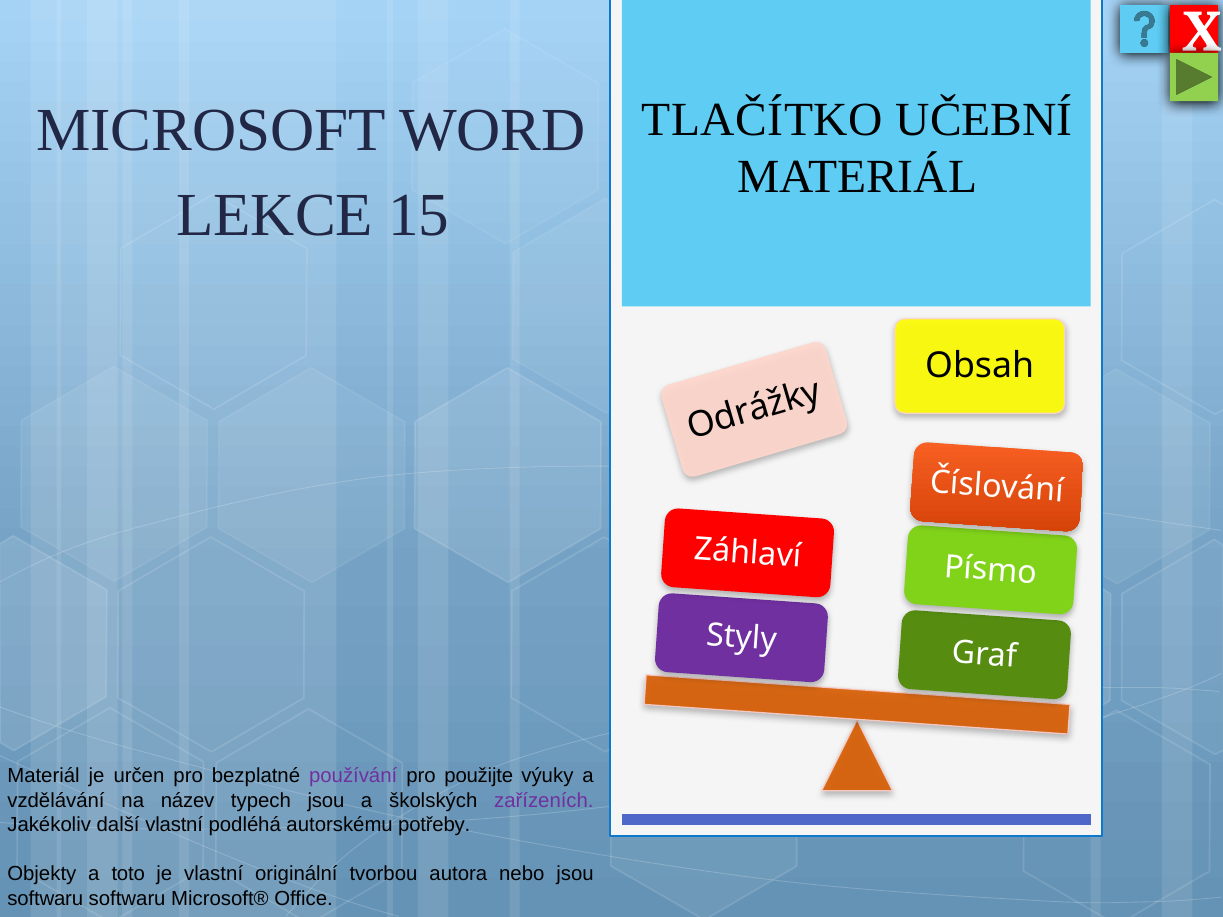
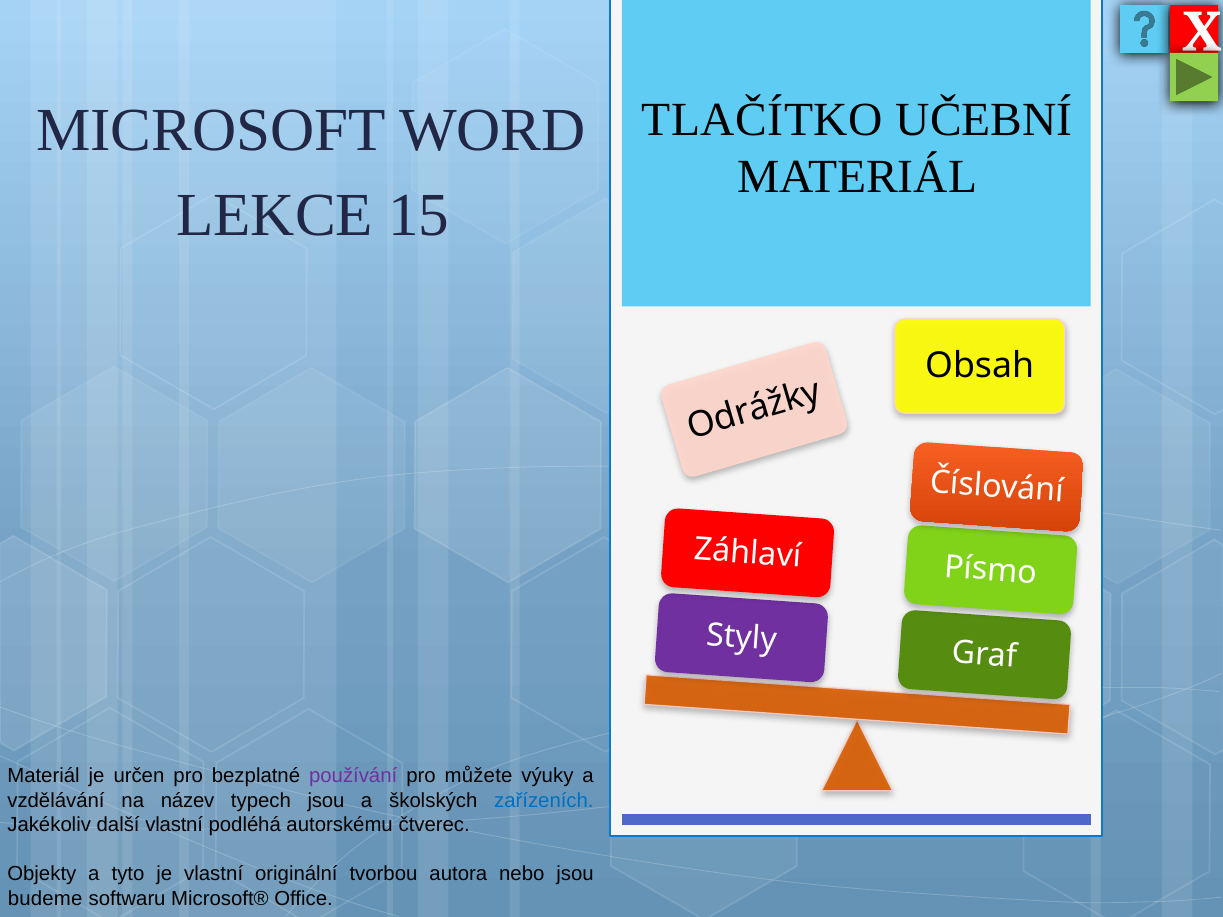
použijte: použijte -> můžete
zařízeních colour: purple -> blue
potřeby: potřeby -> čtverec
toto: toto -> tyto
softwaru at (45, 899): softwaru -> budeme
